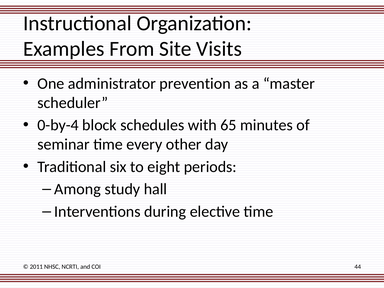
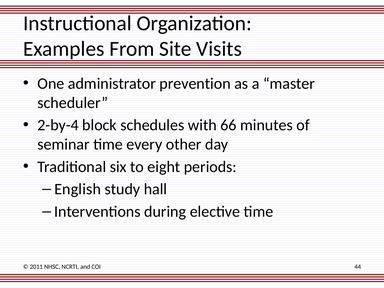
0-by-4: 0-by-4 -> 2-by-4
65: 65 -> 66
Among: Among -> English
